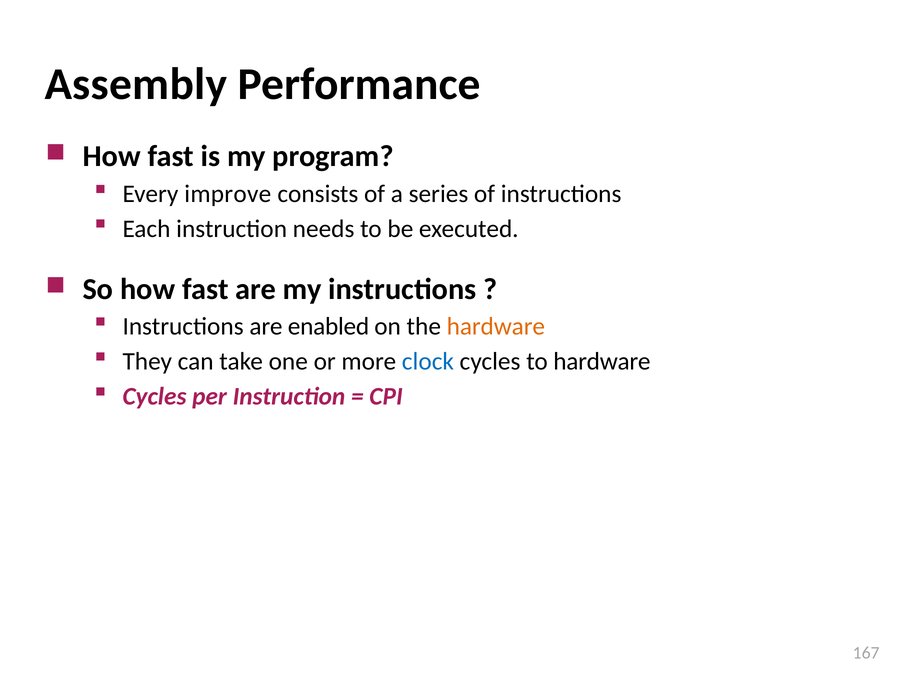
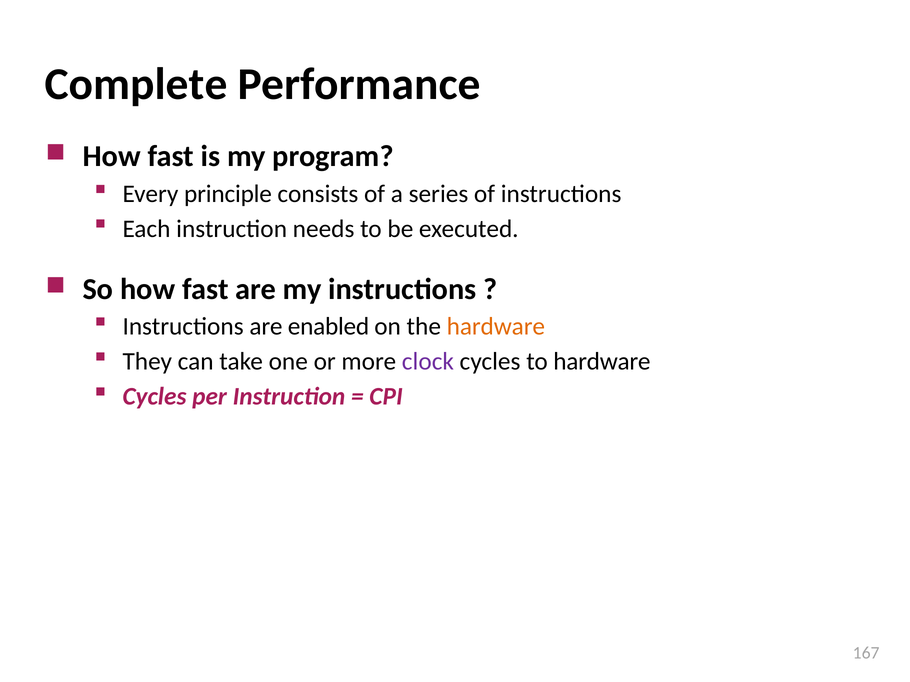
Assembly: Assembly -> Complete
improve: improve -> principle
clock colour: blue -> purple
